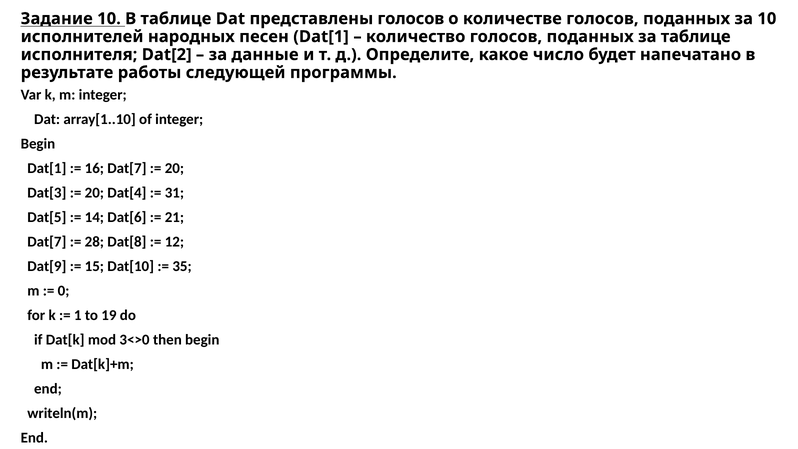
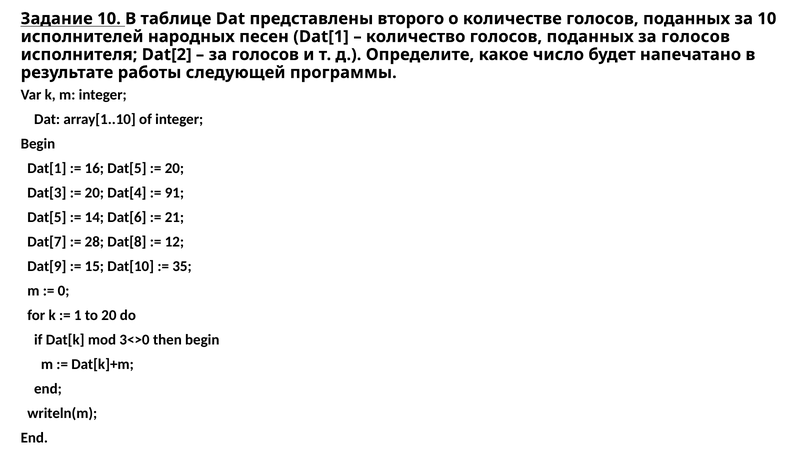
представлены голосов: голосов -> второго
поданных за таблице: таблице -> голосов
данные at (265, 55): данные -> голосов
16 Dat[7: Dat[7 -> Dat[5
31: 31 -> 91
to 19: 19 -> 20
